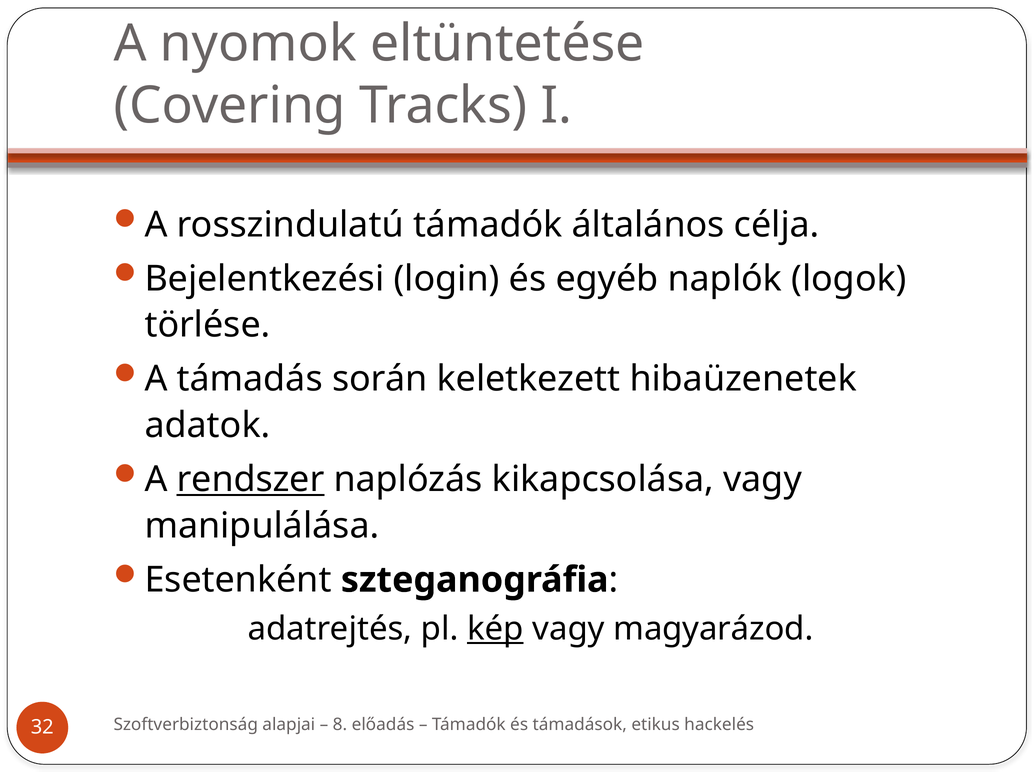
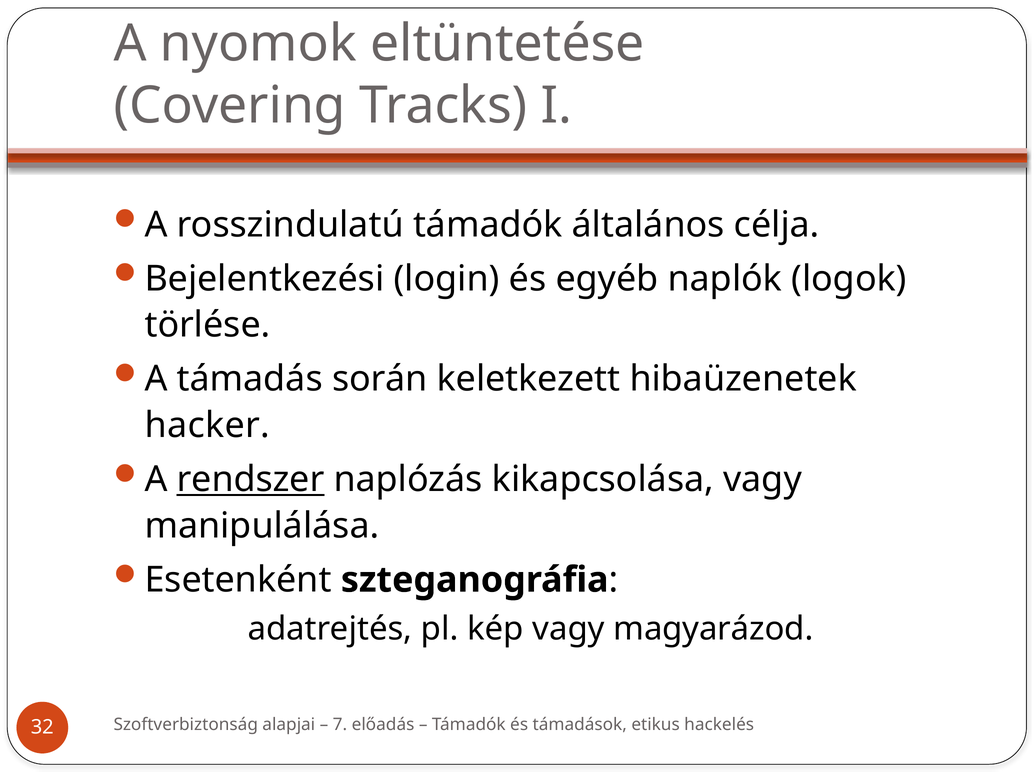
adatok: adatok -> hacker
kép underline: present -> none
8: 8 -> 7
